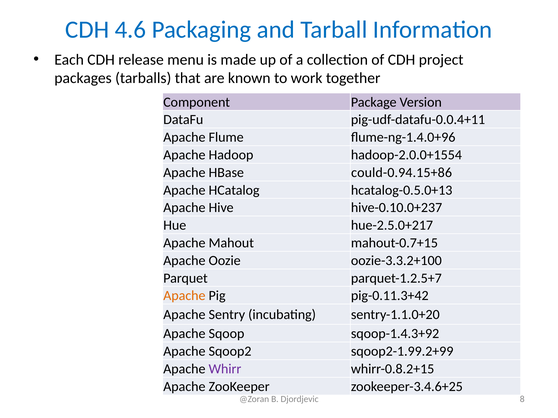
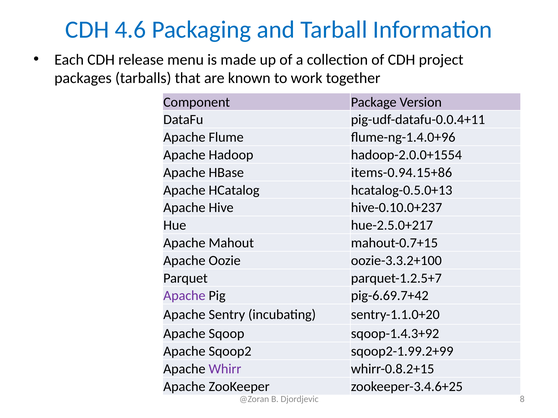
could-0.94.15+86: could-0.94.15+86 -> items-0.94.15+86
Apache at (184, 296) colour: orange -> purple
pig-0.11.3+42: pig-0.11.3+42 -> pig-6.69.7+42
